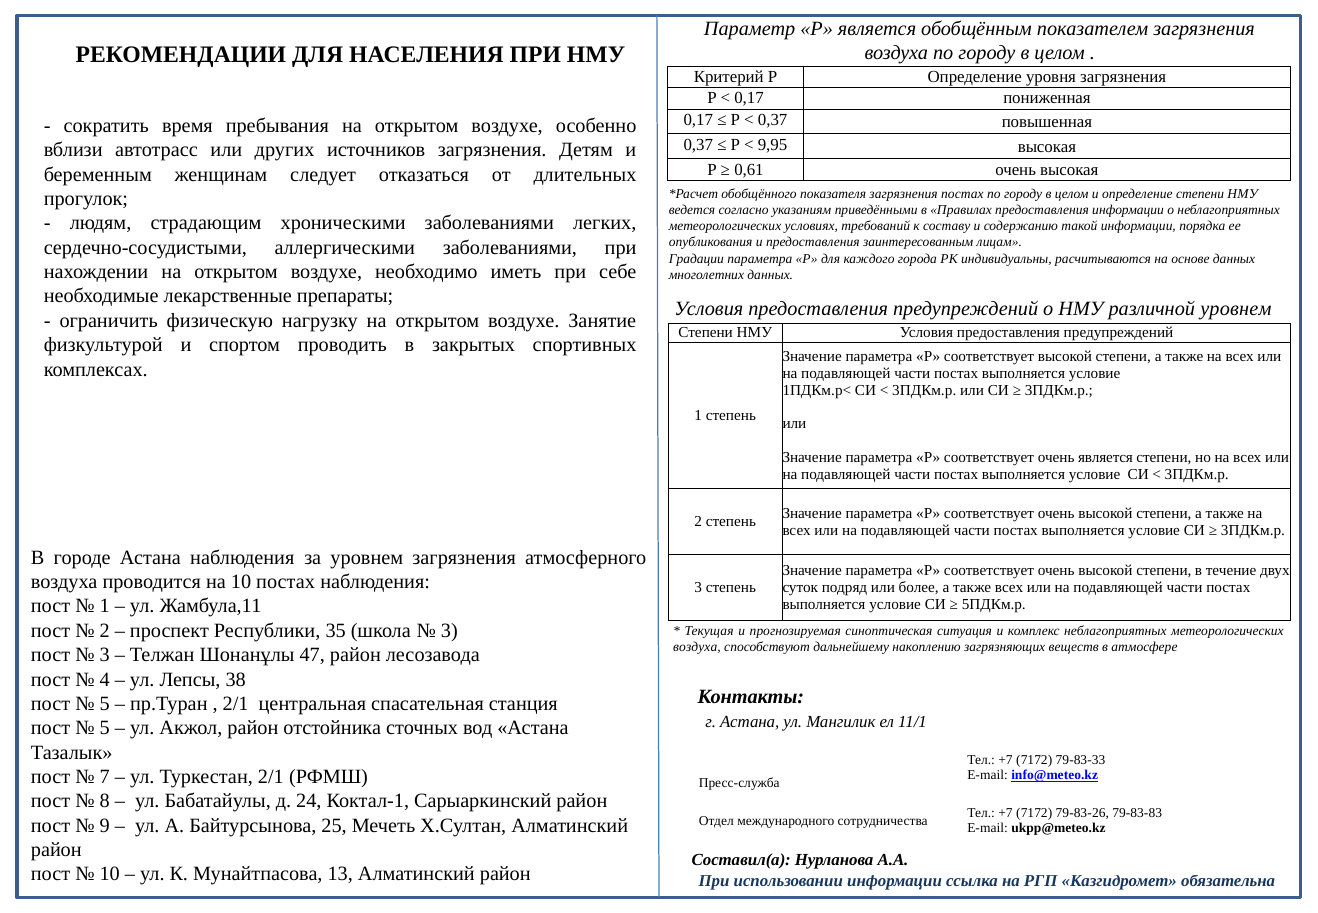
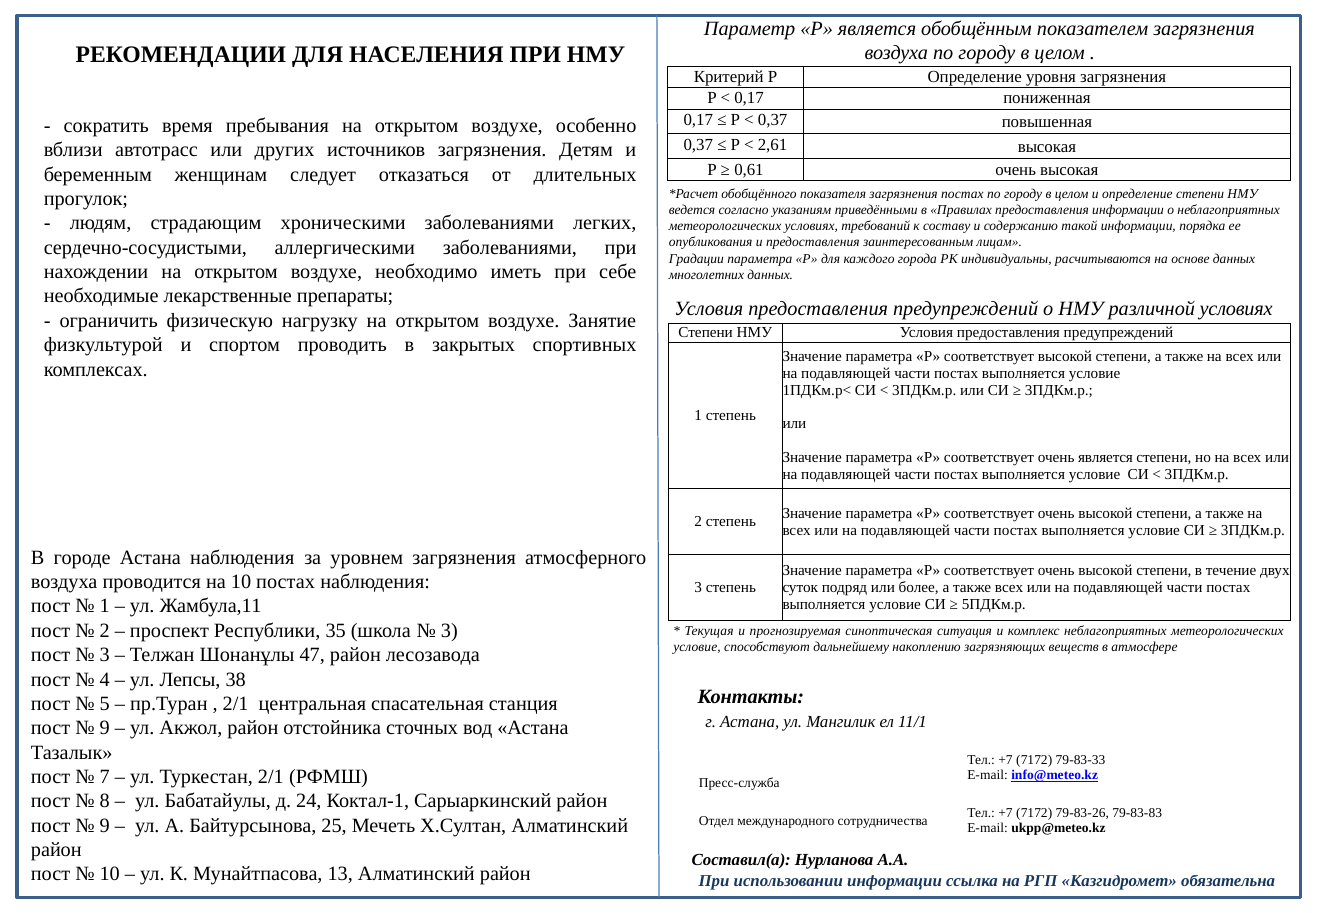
9,95: 9,95 -> 2,61
различной уровнем: уровнем -> условиях
воздуха at (697, 647): воздуха -> условие
5 at (105, 728): 5 -> 9
